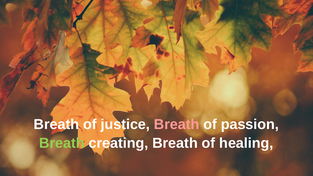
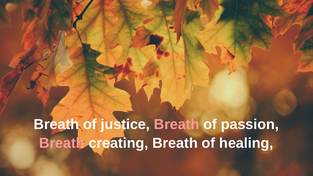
Breath at (62, 143) colour: light green -> pink
